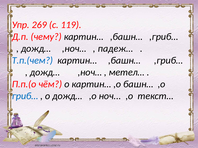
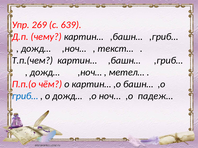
119: 119 -> 639
падеж…: падеж… -> текст…
Т.п.(чем colour: blue -> black
текст…: текст… -> падеж…
